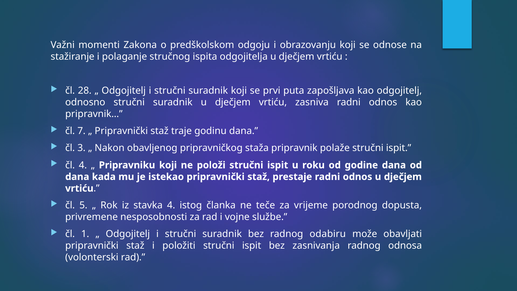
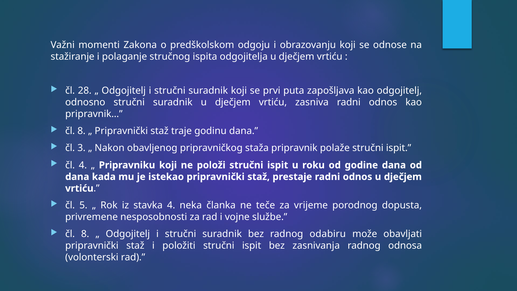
7 at (81, 131): 7 -> 8
istog: istog -> neka
1 at (85, 234): 1 -> 8
